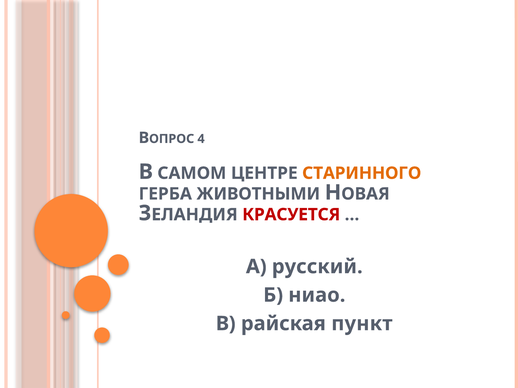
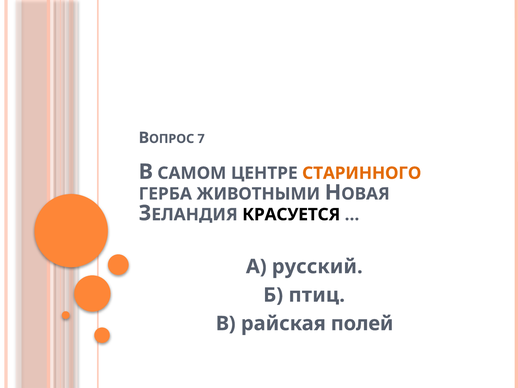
4: 4 -> 7
КРАСУЕТСЯ colour: red -> black
ниао: ниао -> птиц
пункт: пункт -> полей
